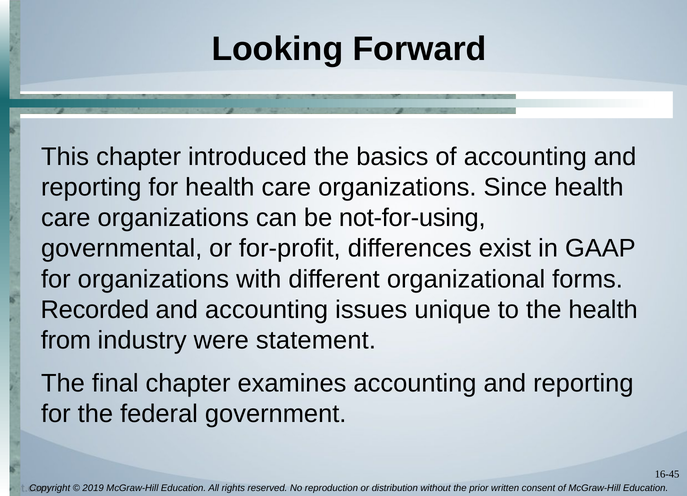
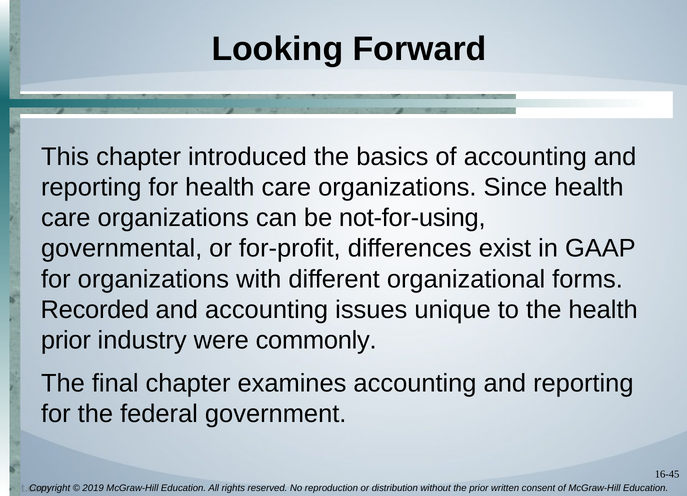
from at (66, 340): from -> prior
statement: statement -> commonly
